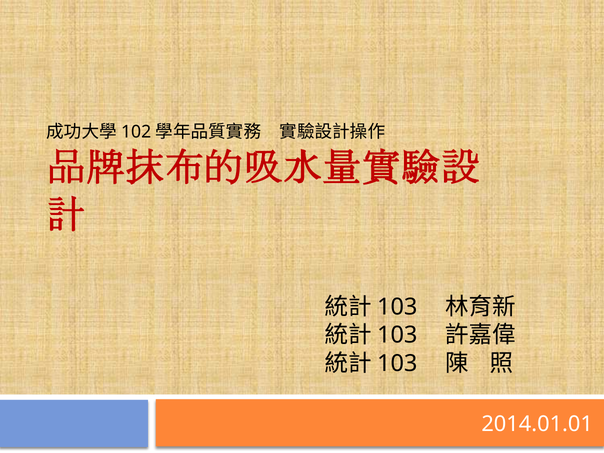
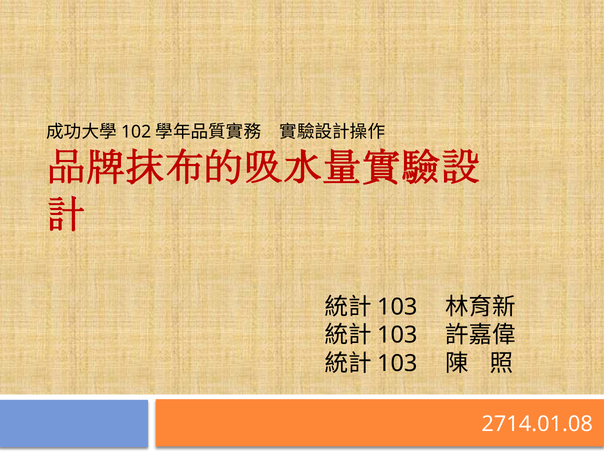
2014.01.01: 2014.01.01 -> 2714.01.08
